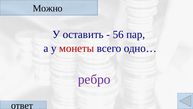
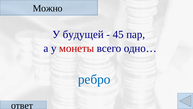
оставить: оставить -> будущей
56: 56 -> 45
ребро colour: purple -> blue
